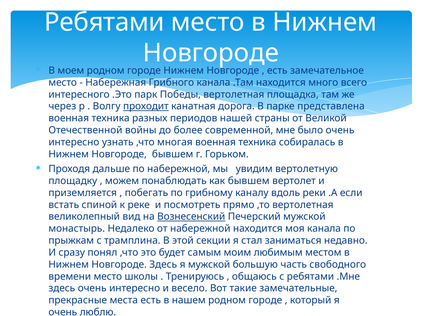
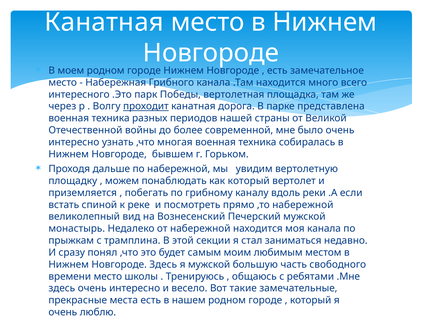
Ребятами at (104, 22): Ребятами -> Канатная
как бывшем: бывшем -> который
,то вертолетная: вертолетная -> набережной
Вознесенский underline: present -> none
